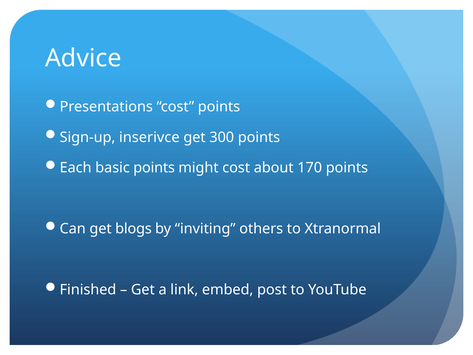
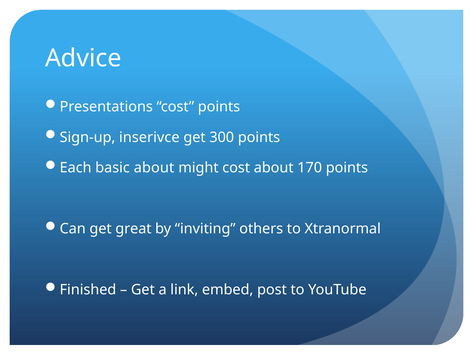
basic points: points -> about
blogs: blogs -> great
